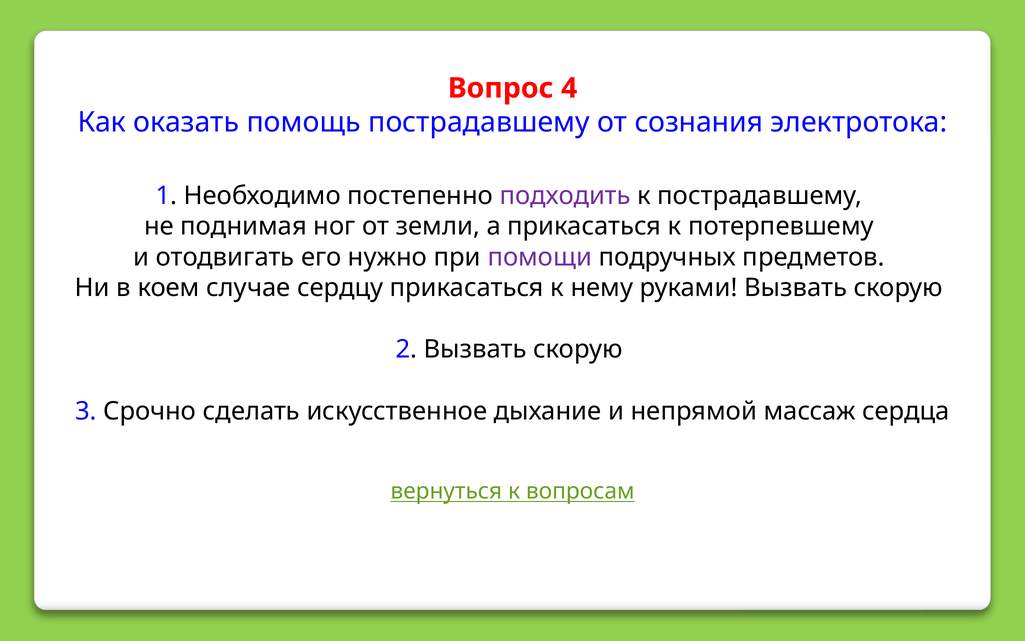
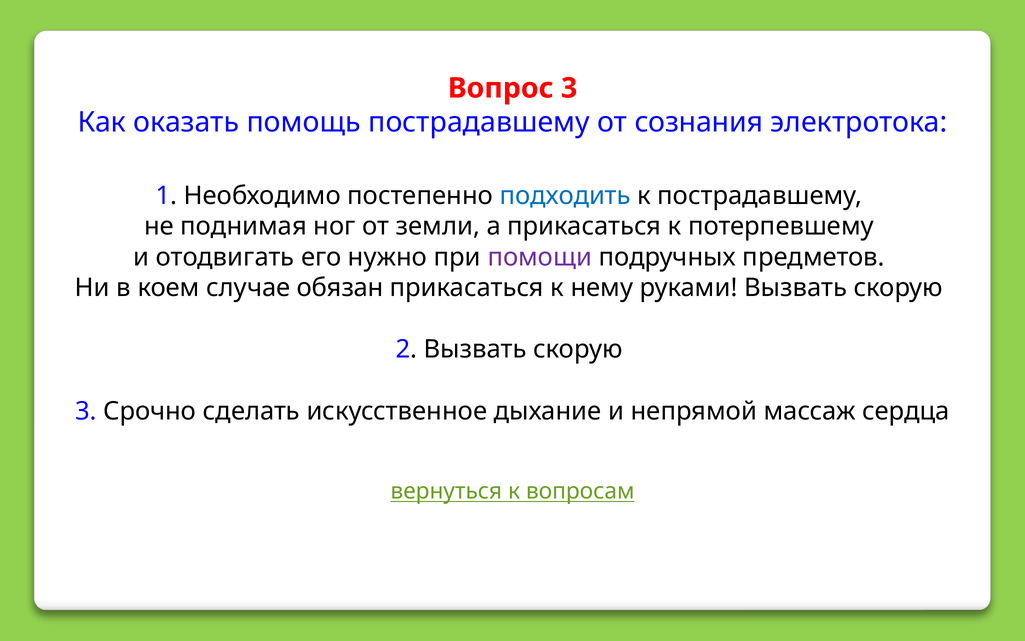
Вопрос 4: 4 -> 3
подходить colour: purple -> blue
сердцу: сердцу -> обязан
